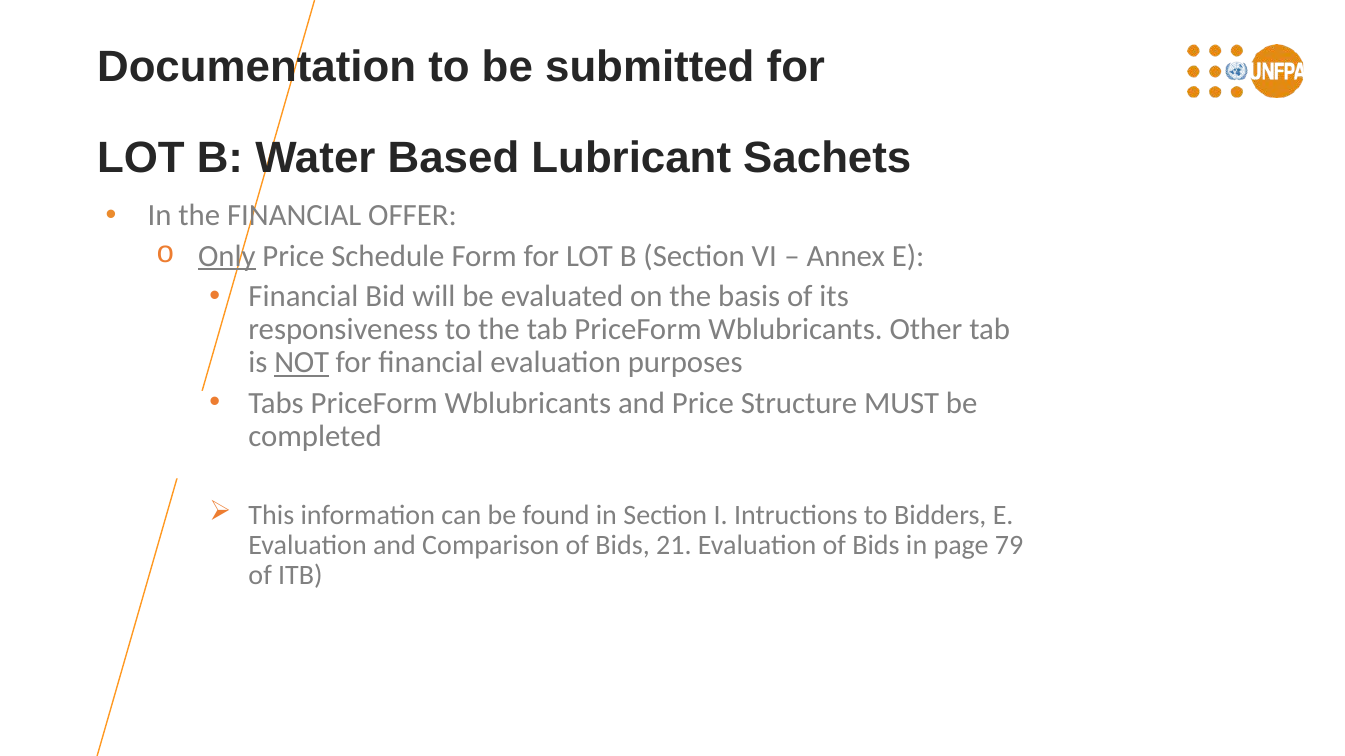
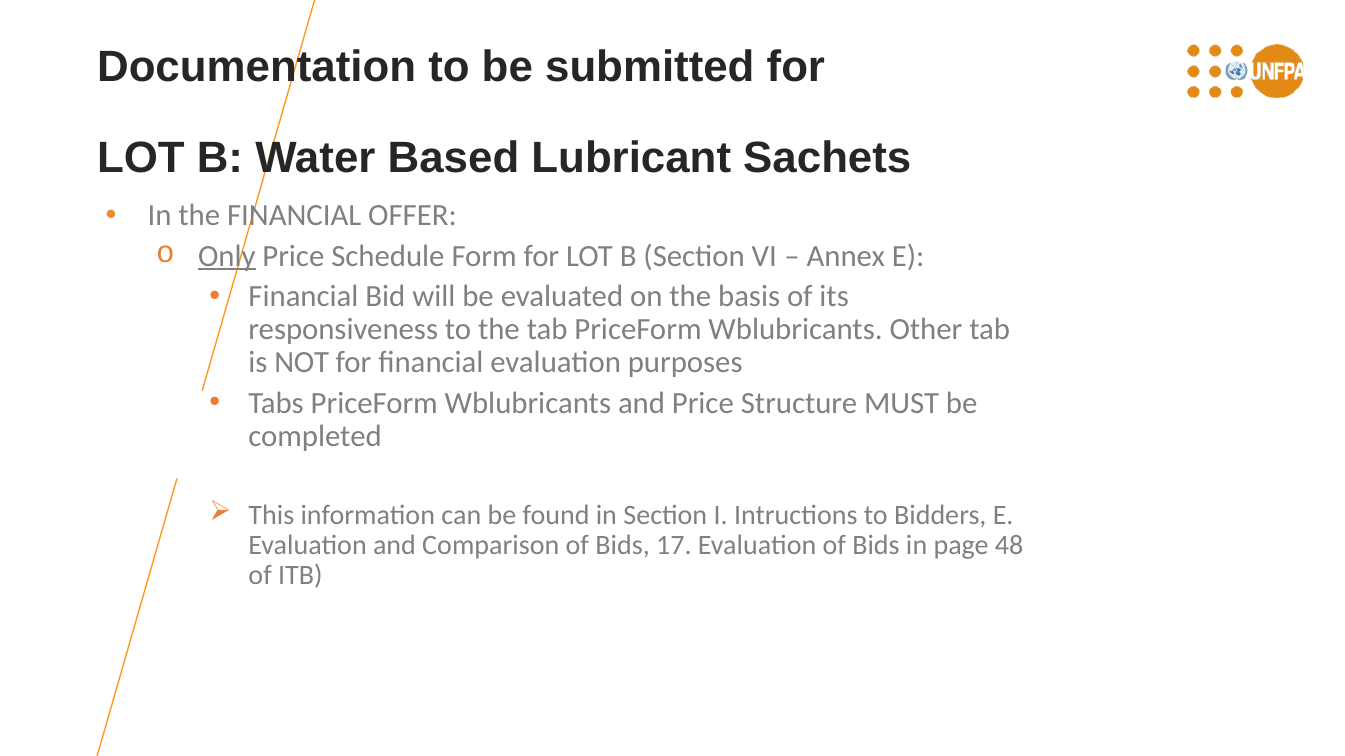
NOT underline: present -> none
21: 21 -> 17
79: 79 -> 48
